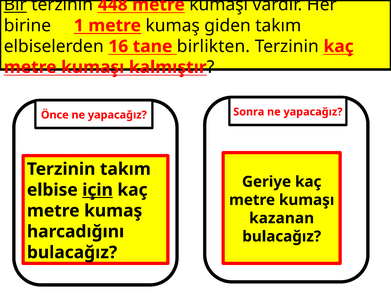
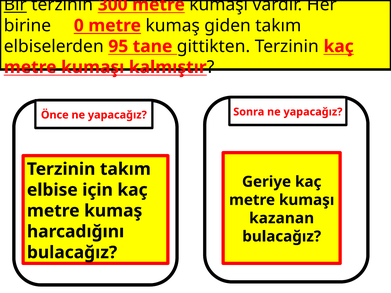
448: 448 -> 300
1: 1 -> 0
16: 16 -> 95
birlikten: birlikten -> gittikten
için underline: present -> none
